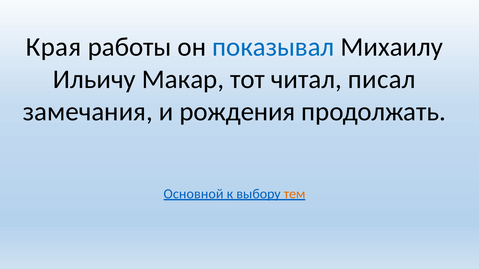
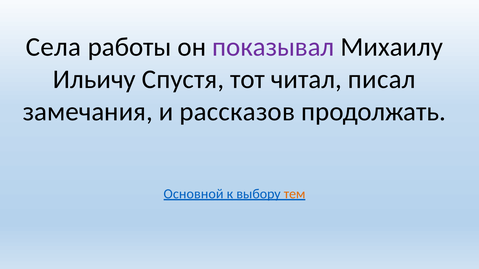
Края: Края -> Села
показывал colour: blue -> purple
Макар: Макар -> Спустя
рождения: рождения -> рассказов
